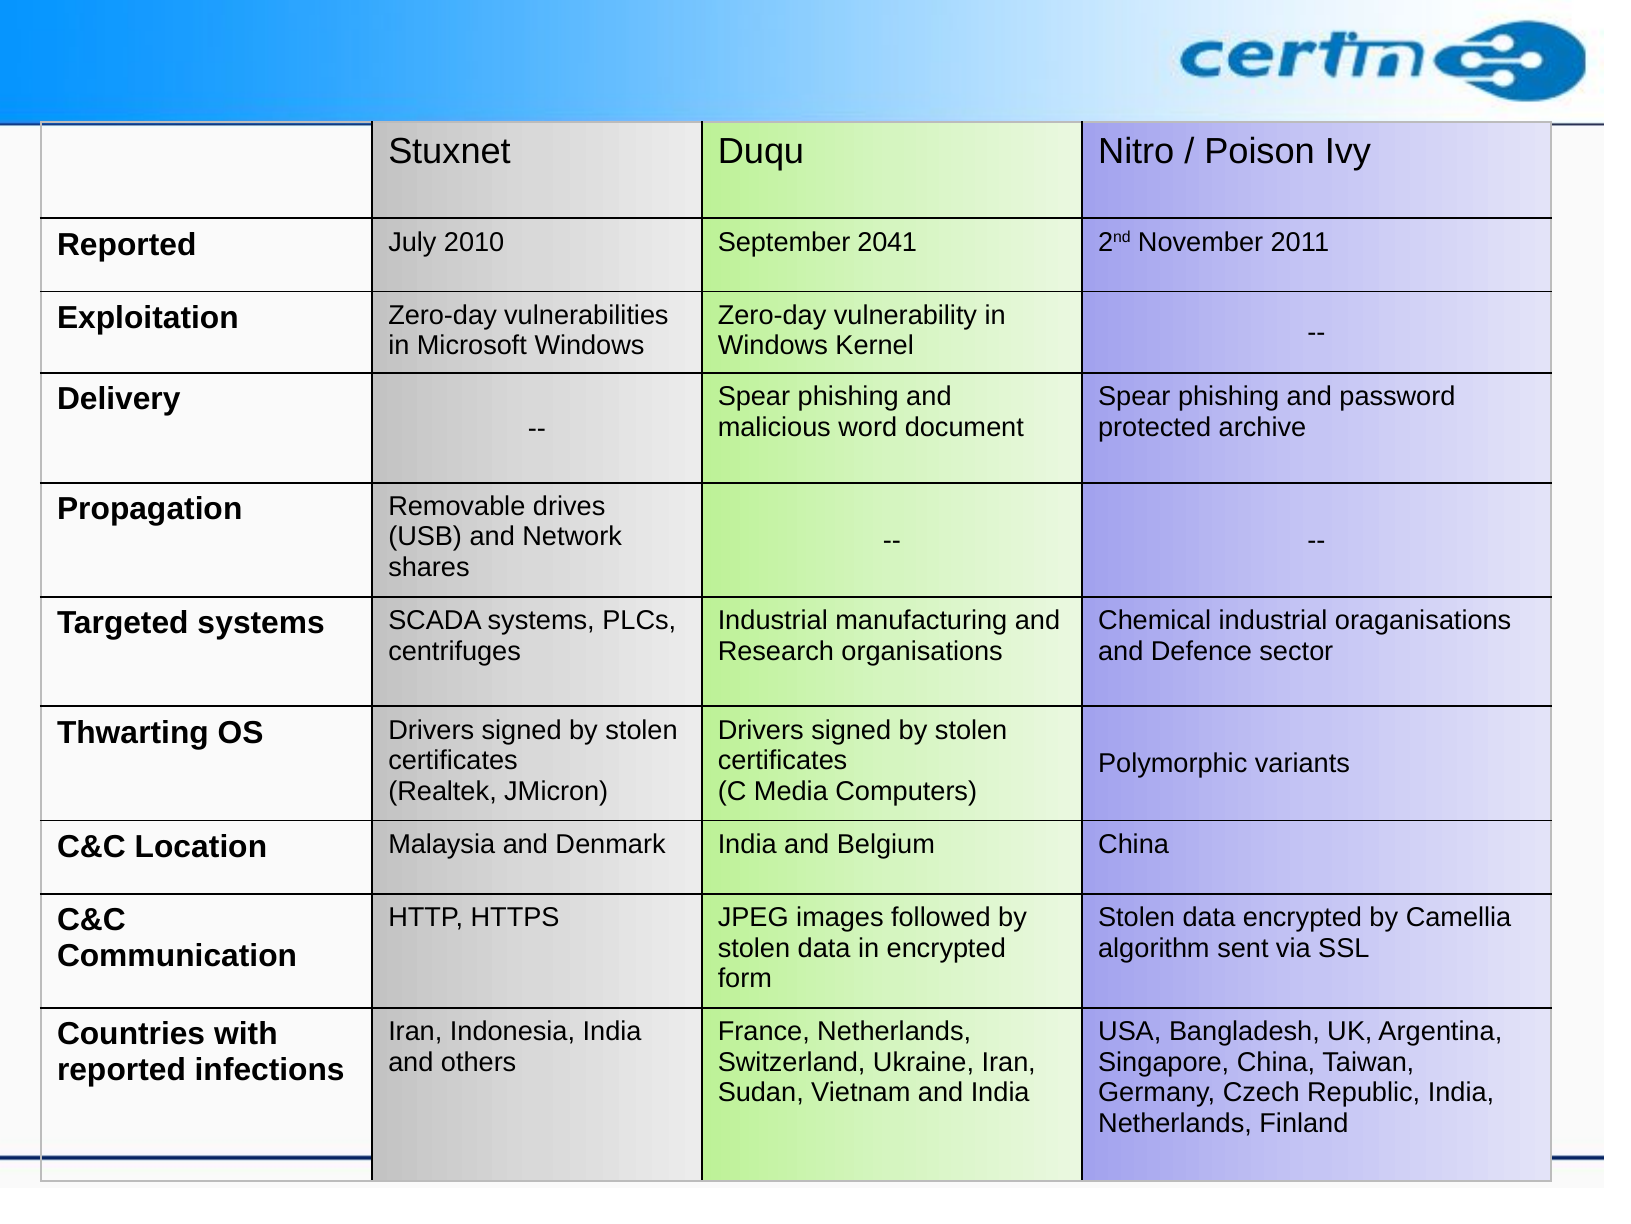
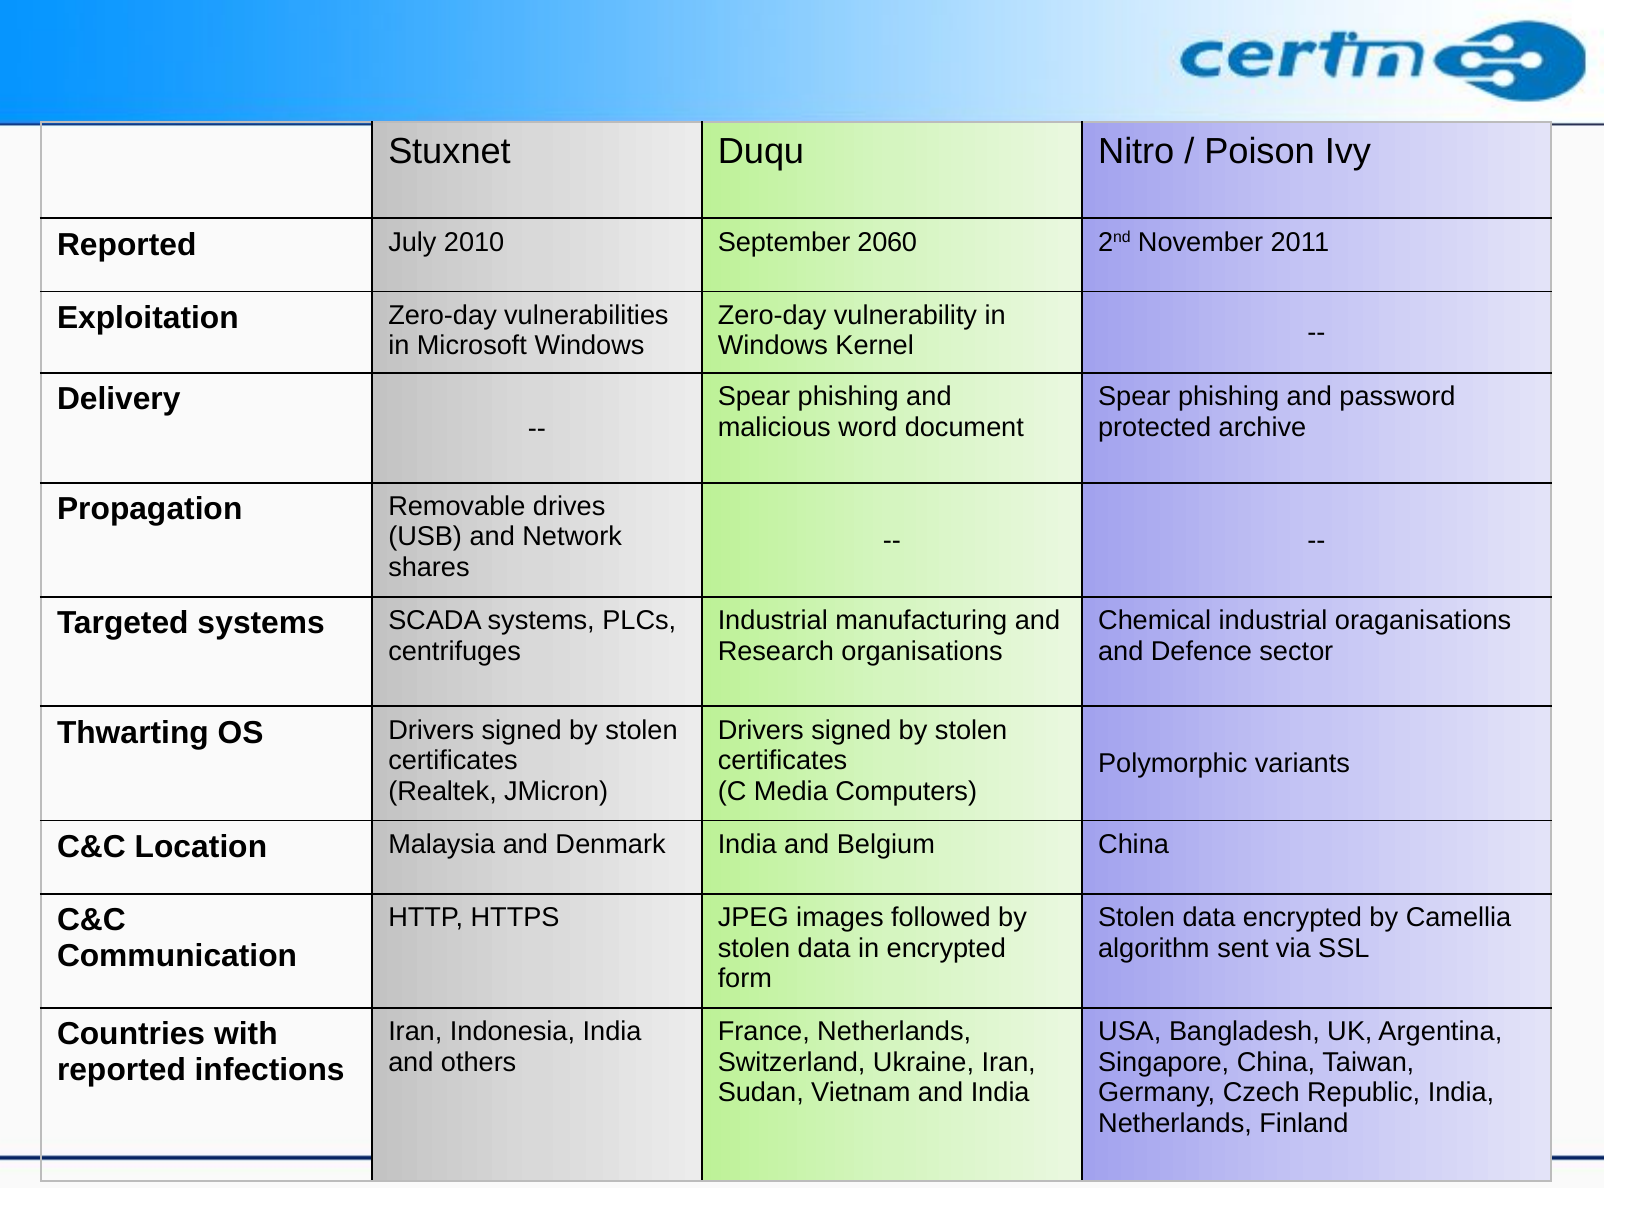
2041: 2041 -> 2060
